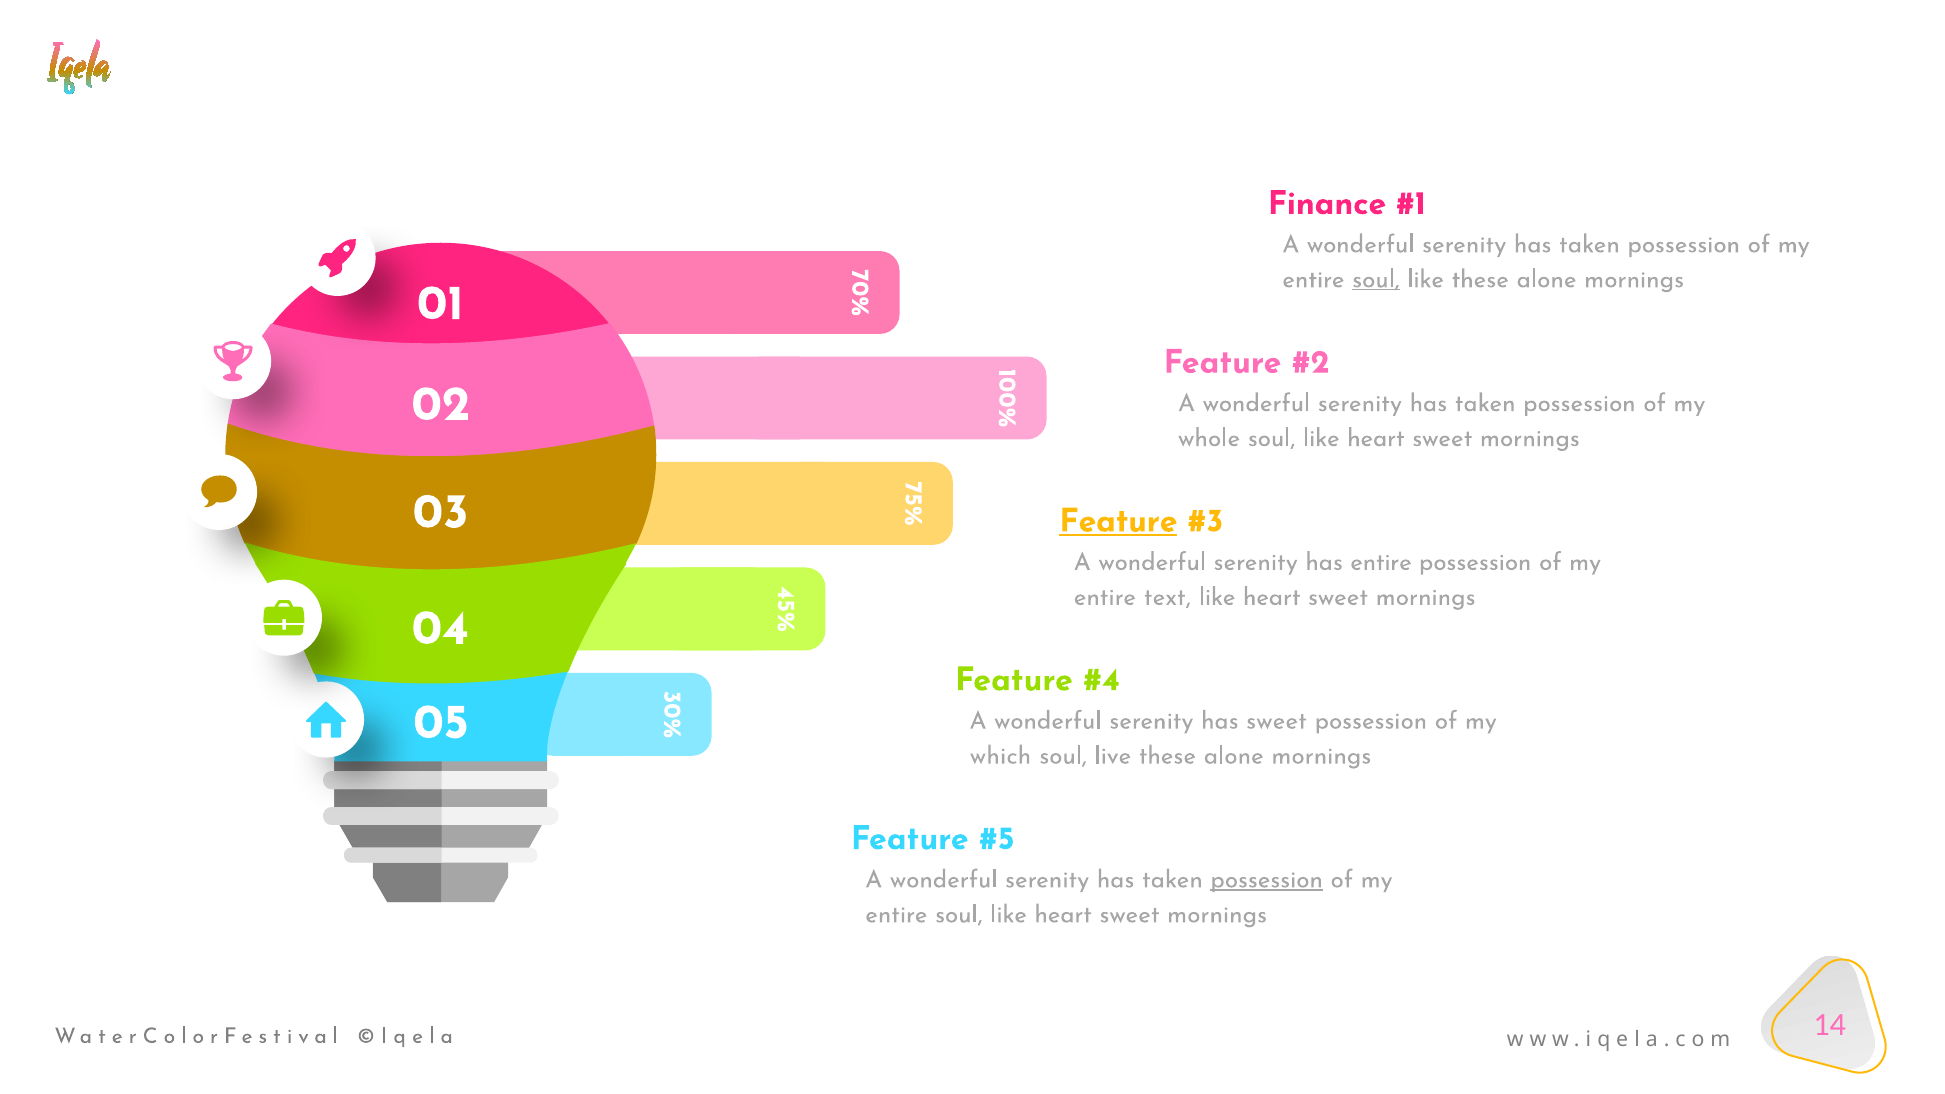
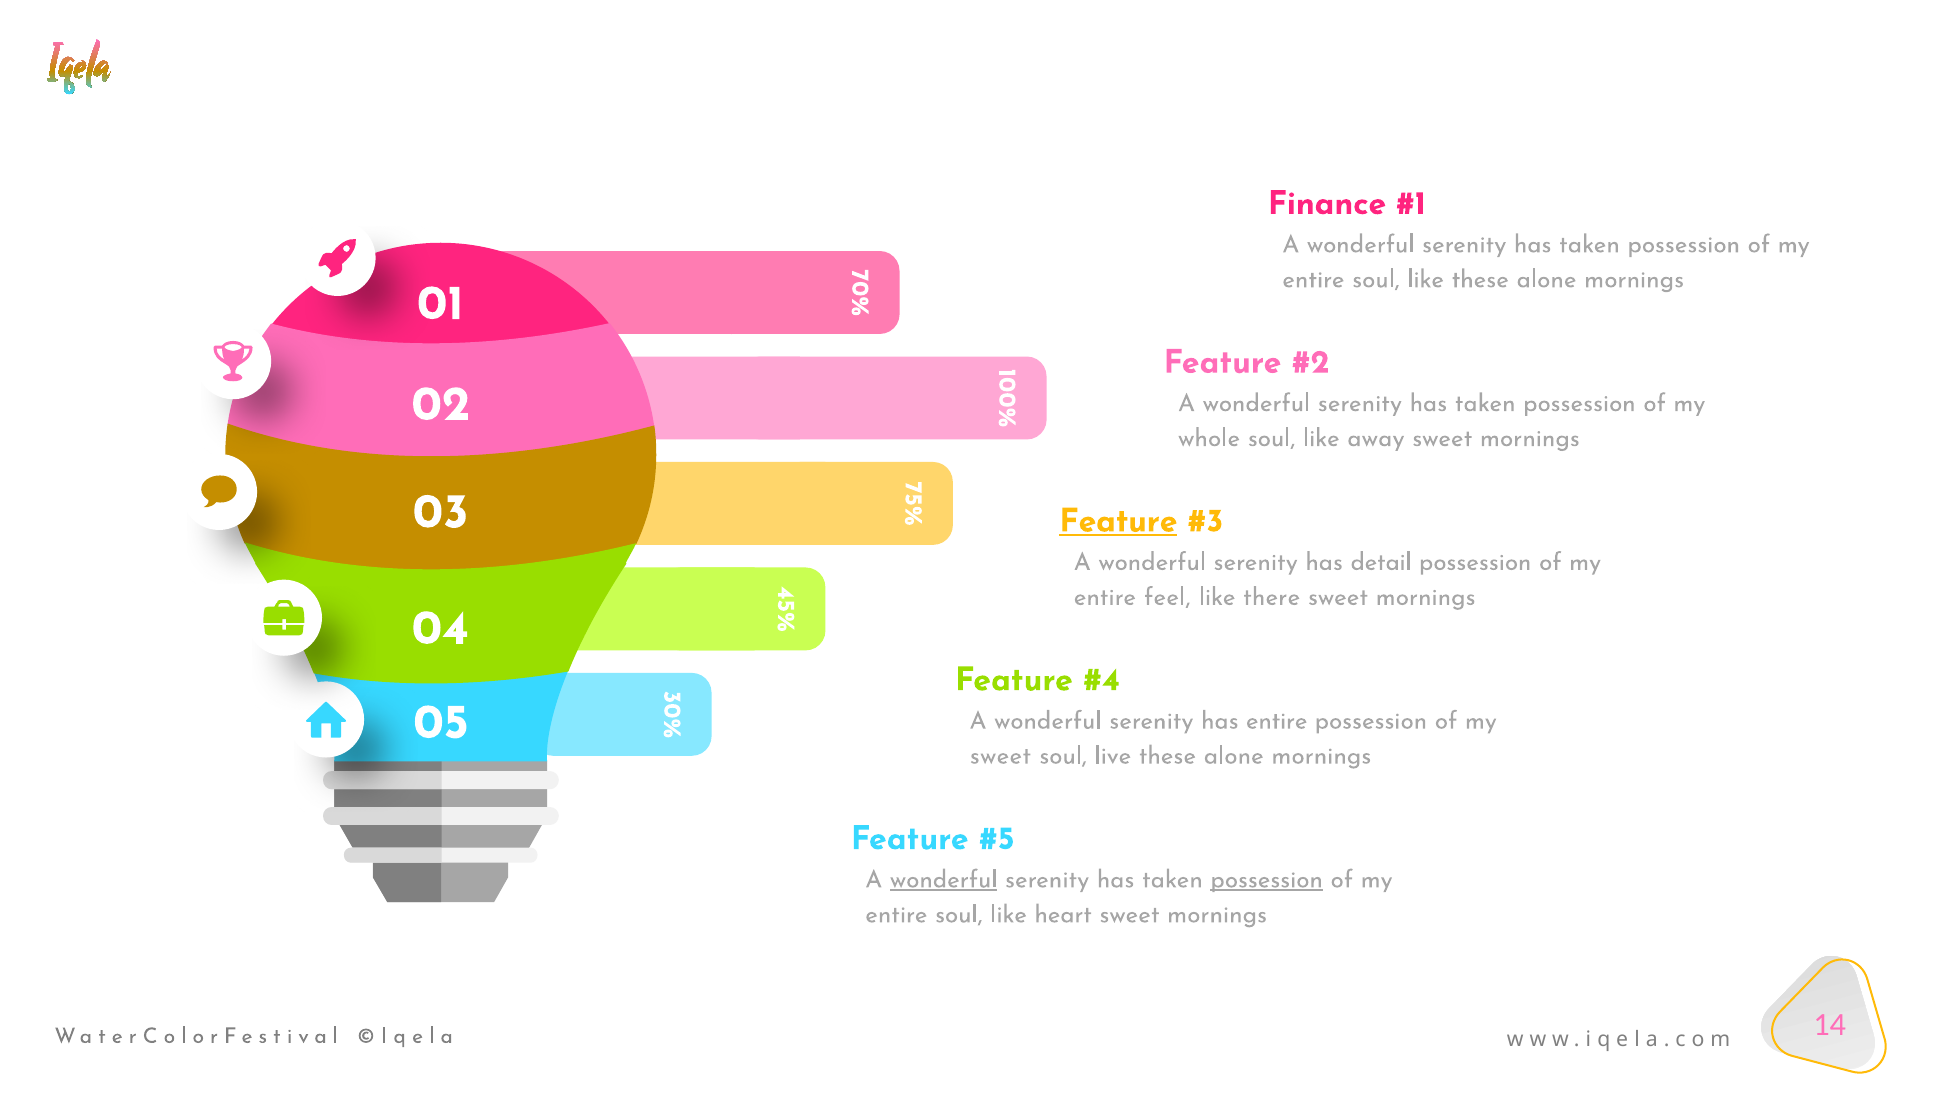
soul at (1376, 279) underline: present -> none
heart at (1376, 438): heart -> away
has entire: entire -> detail
text: text -> feel
heart at (1272, 597): heart -> there
has sweet: sweet -> entire
which at (1000, 756): which -> sweet
wonderful at (944, 879) underline: none -> present
